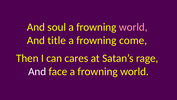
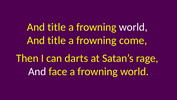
soul at (57, 27): soul -> title
world at (133, 27) colour: pink -> white
cares: cares -> darts
